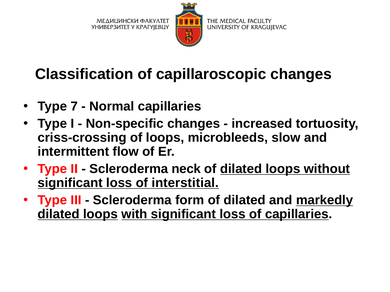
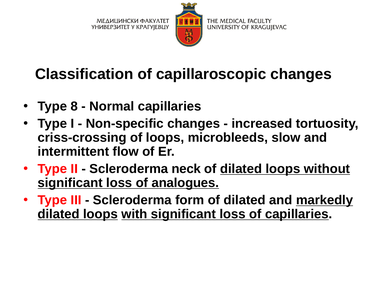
7: 7 -> 8
interstitial: interstitial -> analogues
